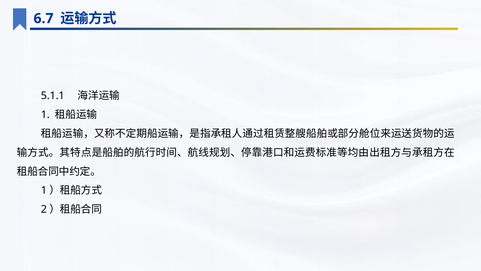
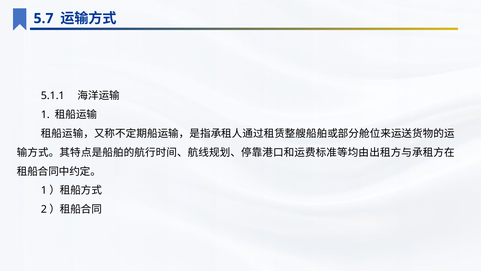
6.7: 6.7 -> 5.7
